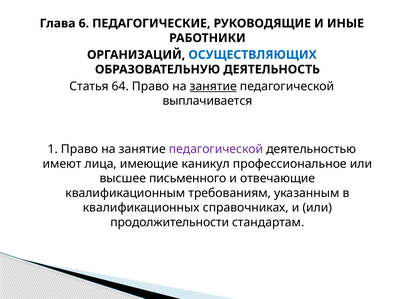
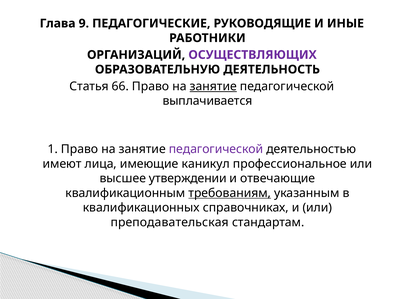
6: 6 -> 9
ОСУЩЕСТВЛЯЮЩИХ colour: blue -> purple
64: 64 -> 66
письменного: письменного -> утверждении
требованиям underline: none -> present
продолжительности: продолжительности -> преподавательская
